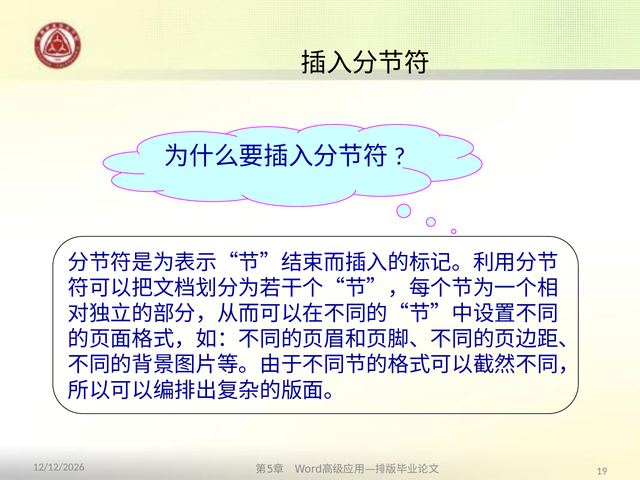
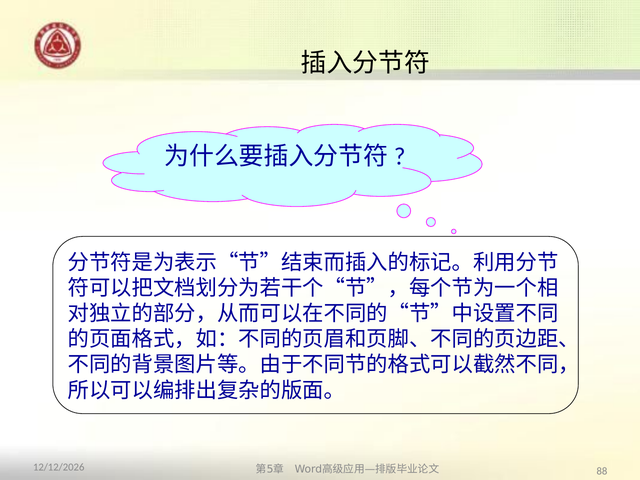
19: 19 -> 88
